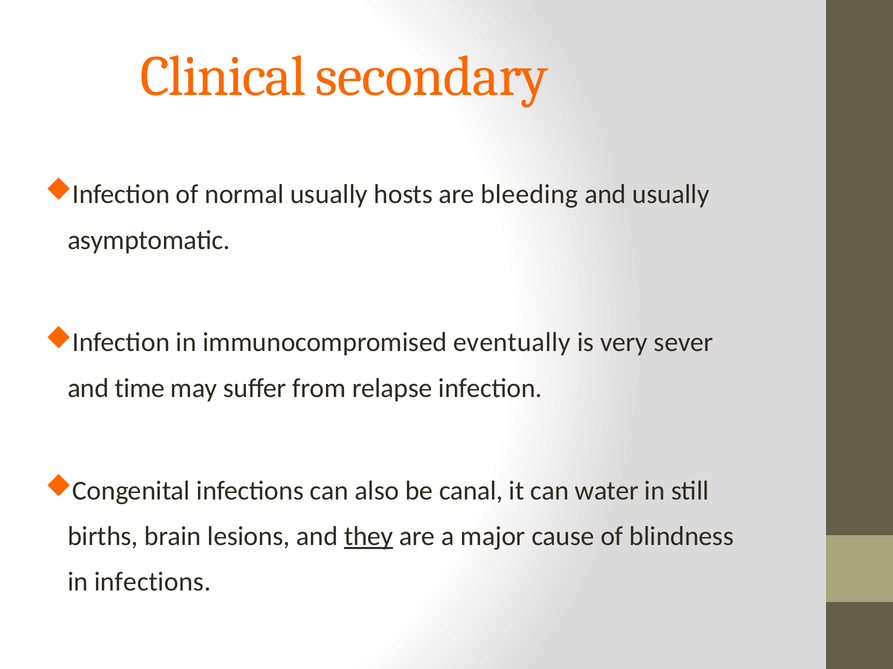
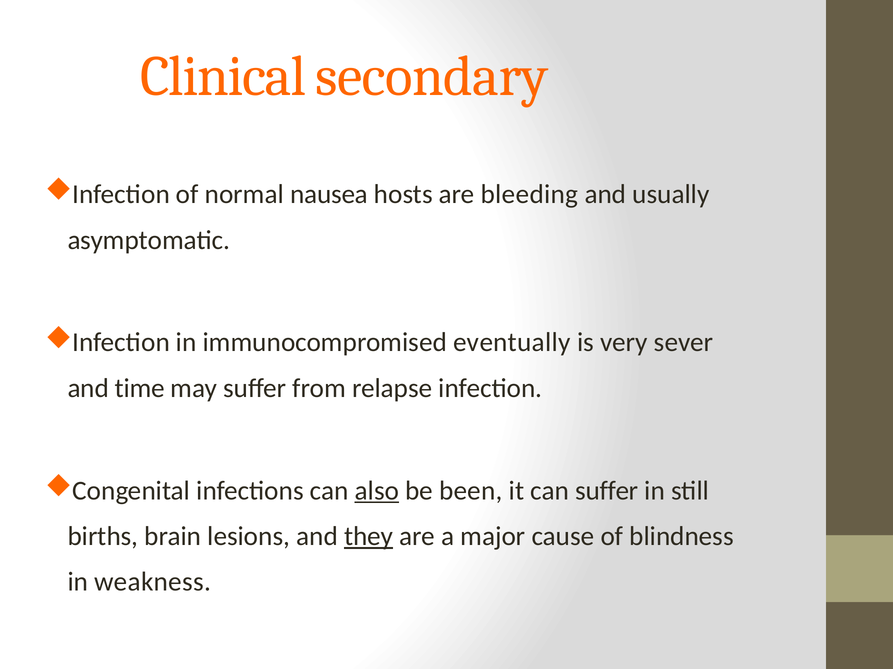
normal usually: usually -> nausea
also underline: none -> present
canal: canal -> been
can water: water -> suffer
in infections: infections -> weakness
